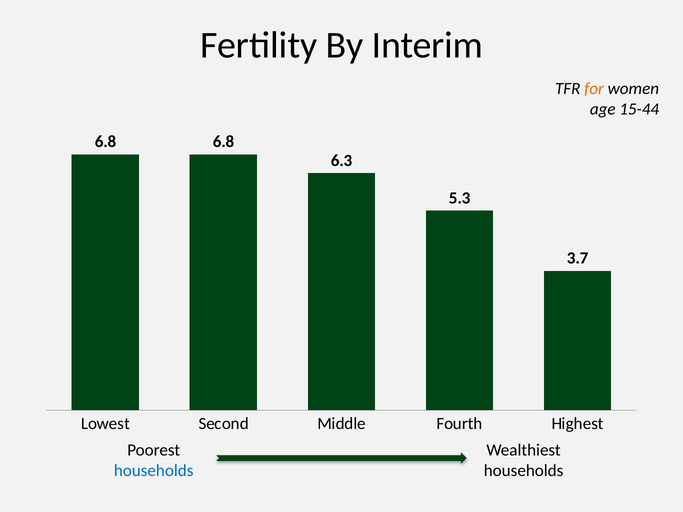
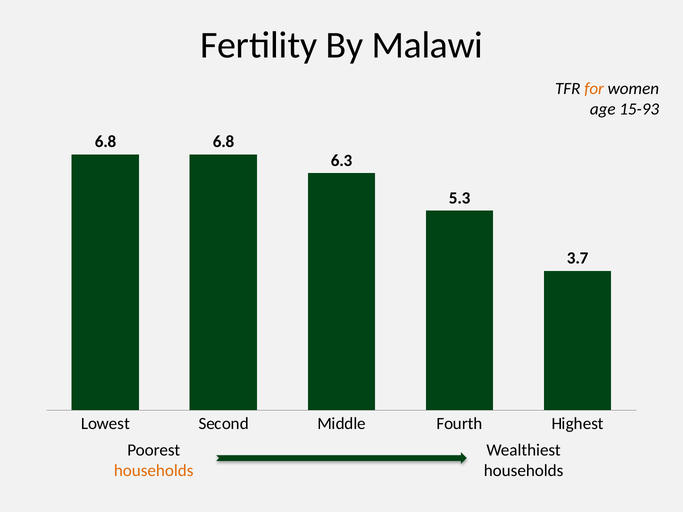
Interim: Interim -> Malawi
15-44: 15-44 -> 15-93
households at (154, 471) colour: blue -> orange
